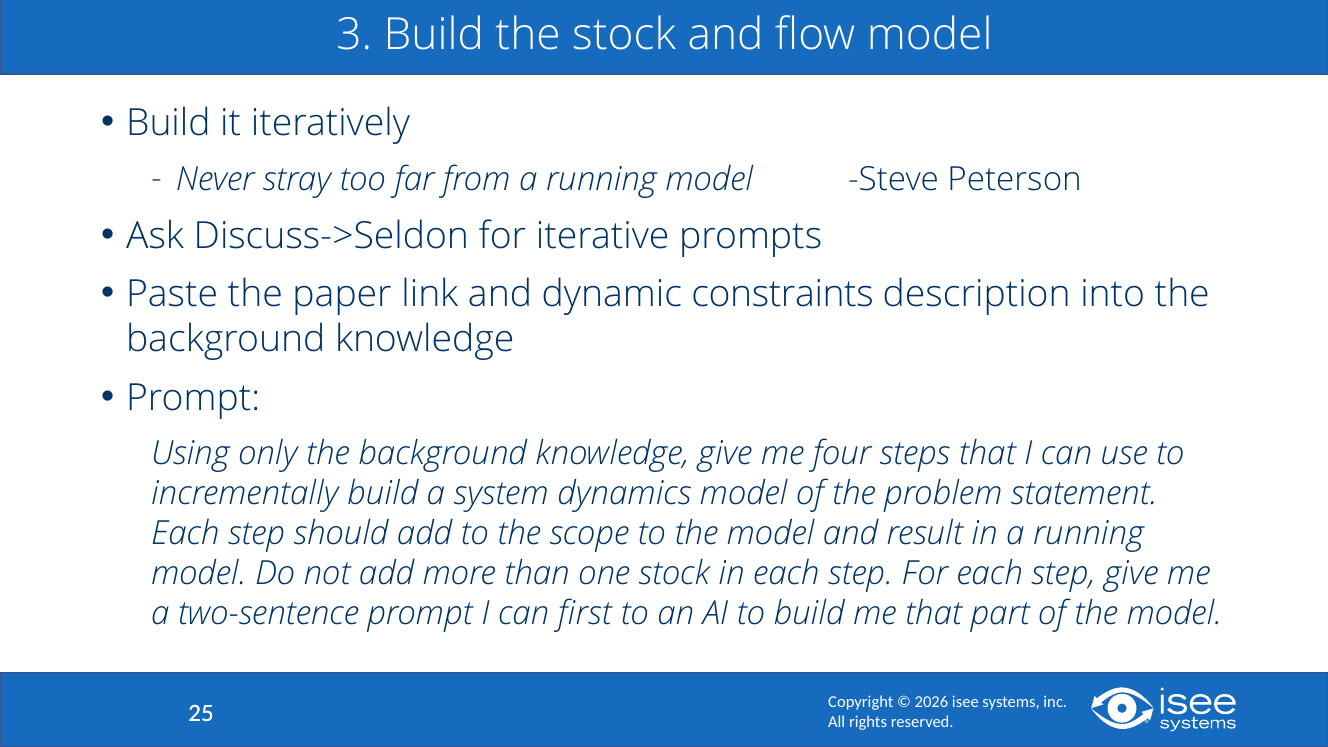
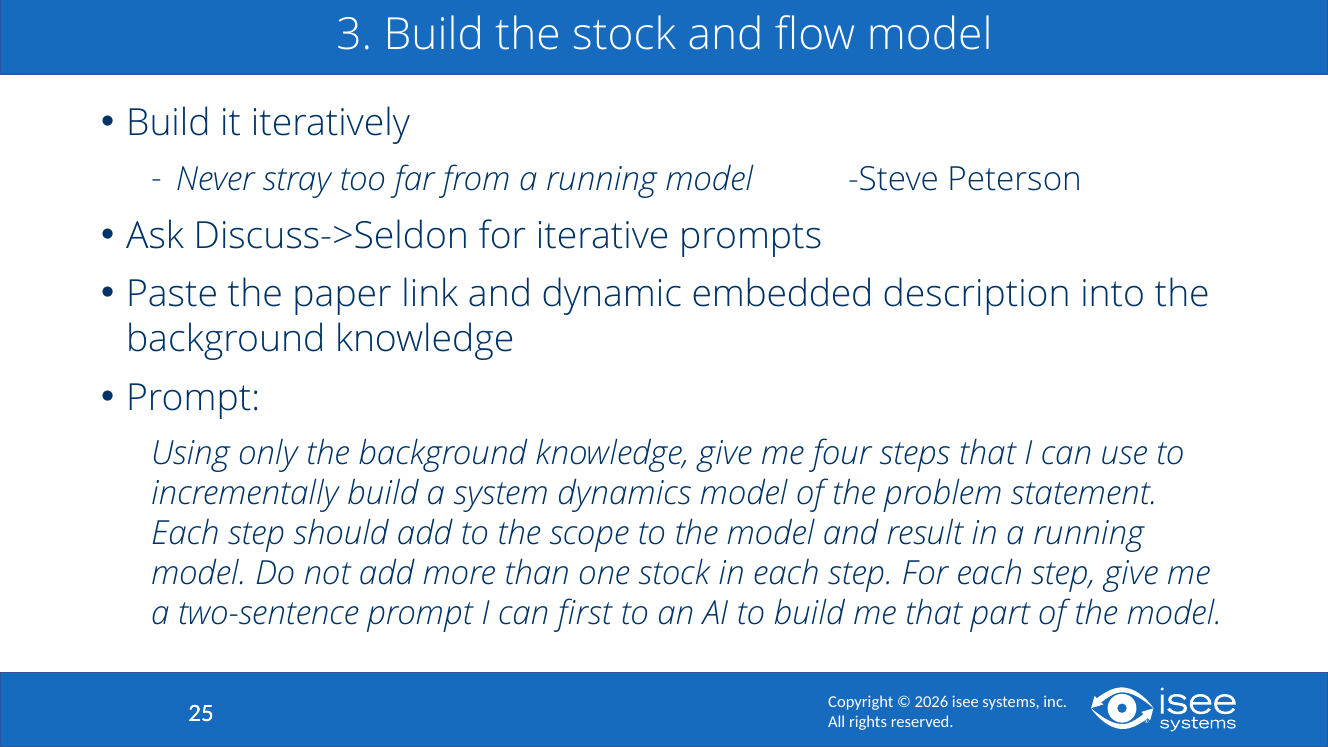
constraints: constraints -> embedded
